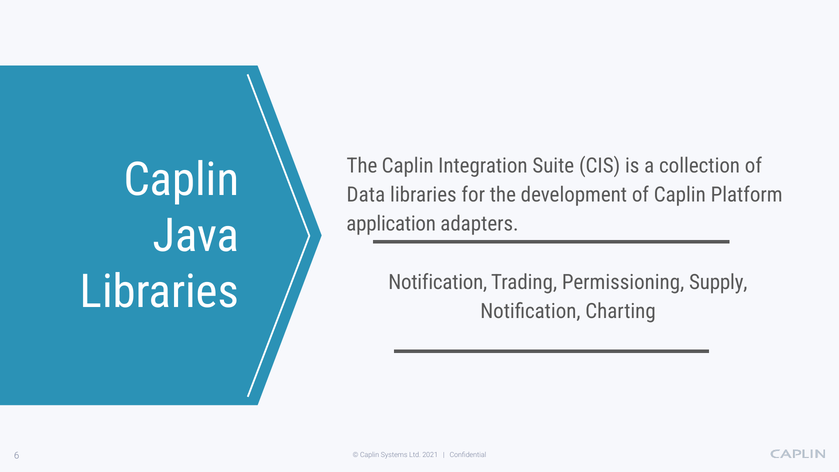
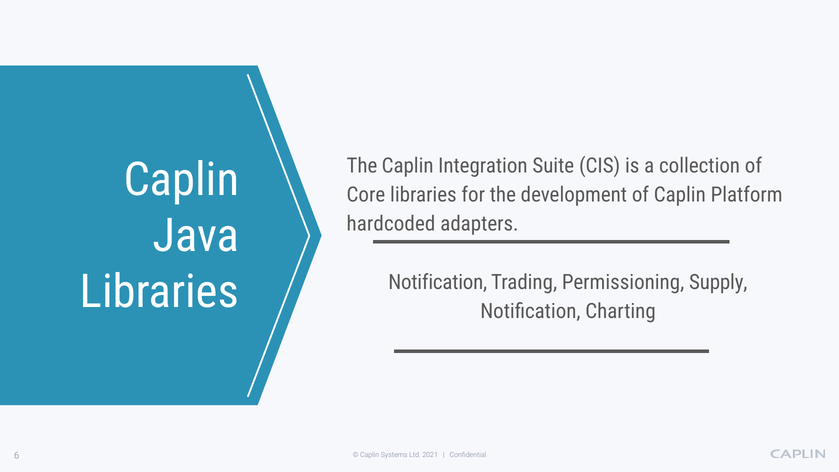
Data: Data -> Core
application: application -> hardcoded
